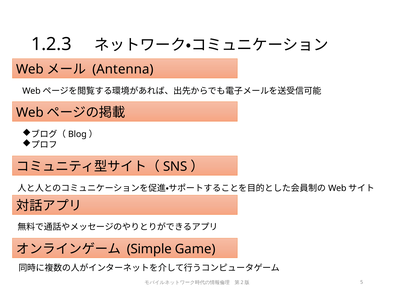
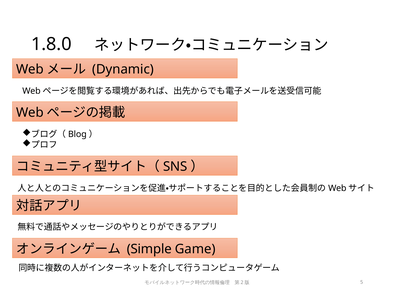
1.2.3: 1.2.3 -> 1.8.0
Antenna: Antenna -> Dynamic
